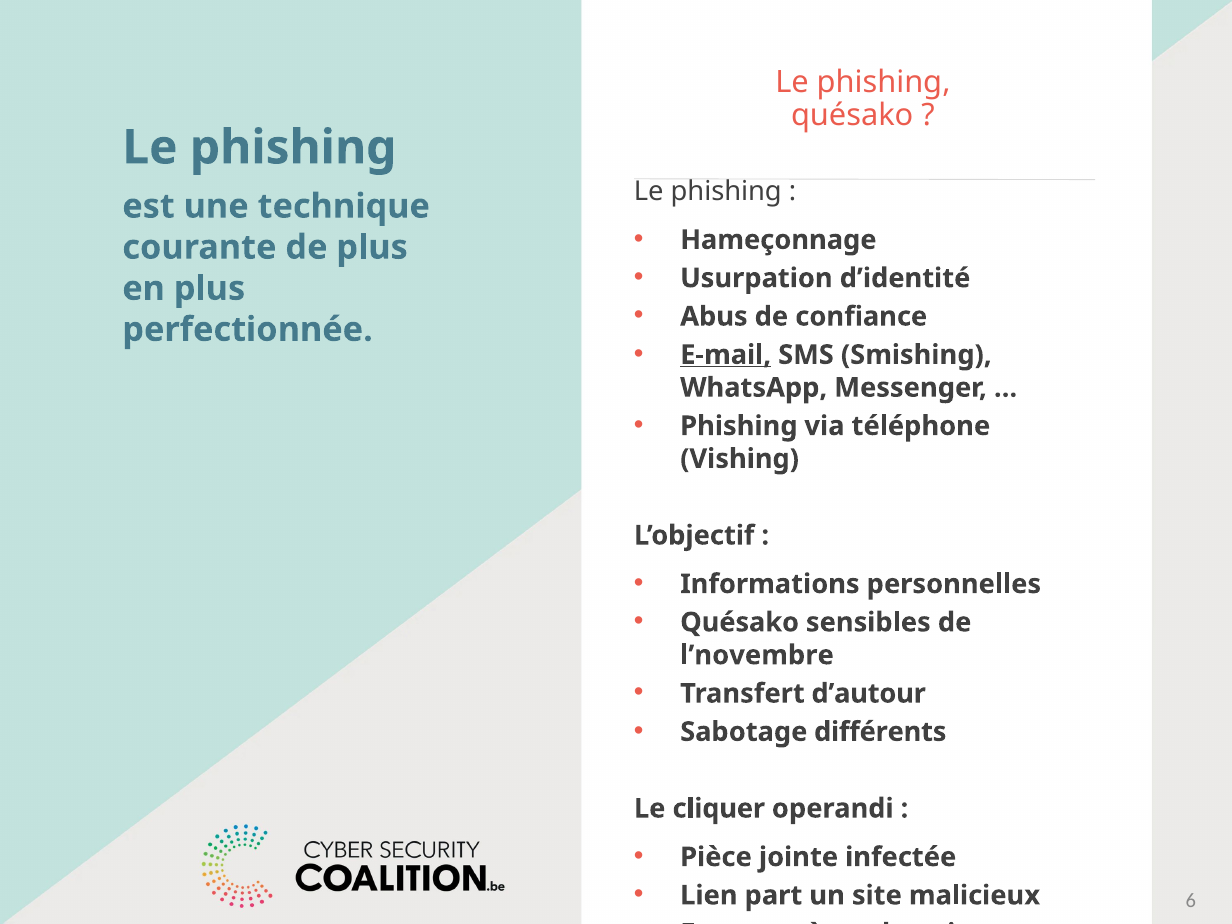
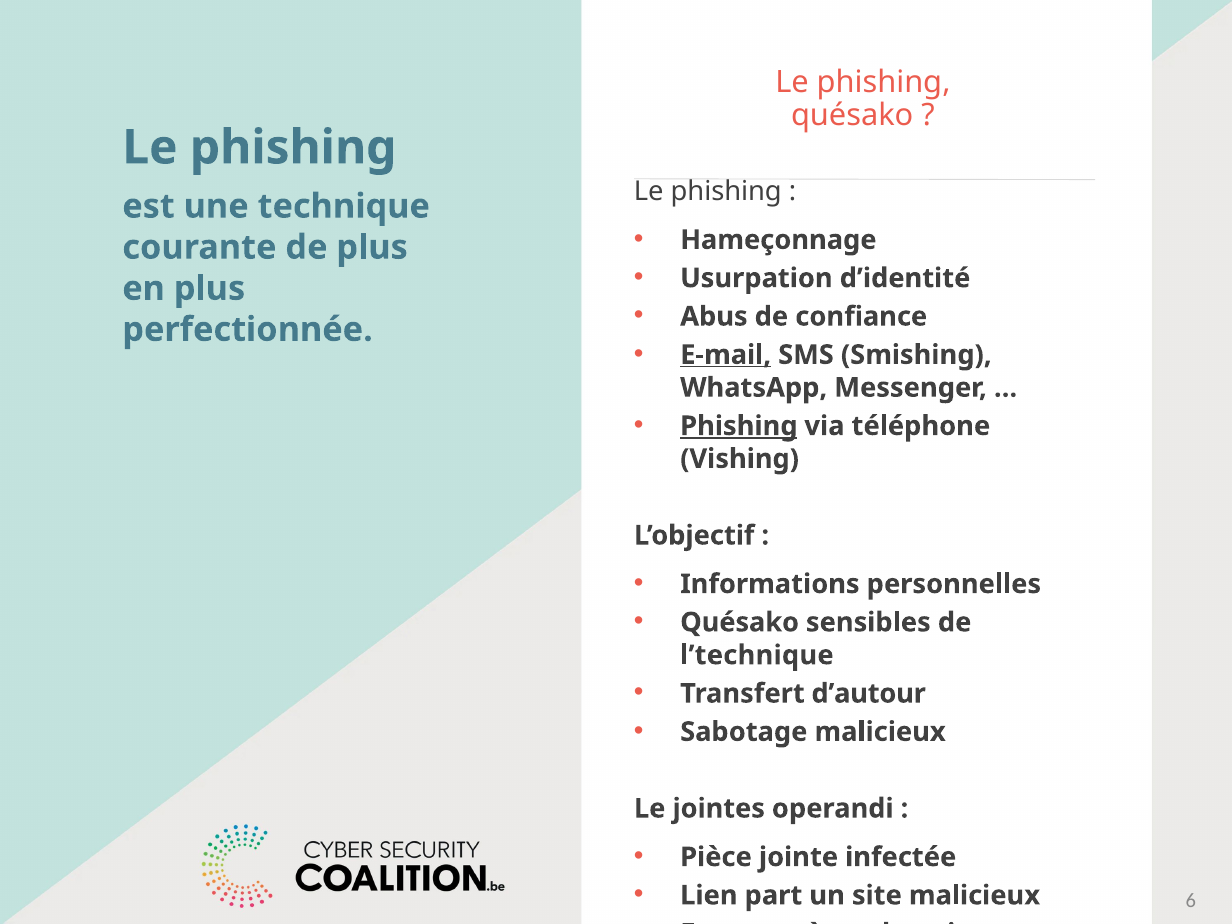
Phishing at (739, 426) underline: none -> present
l’novembre: l’novembre -> l’technique
Sabotage différents: différents -> malicieux
cliquer: cliquer -> jointes
